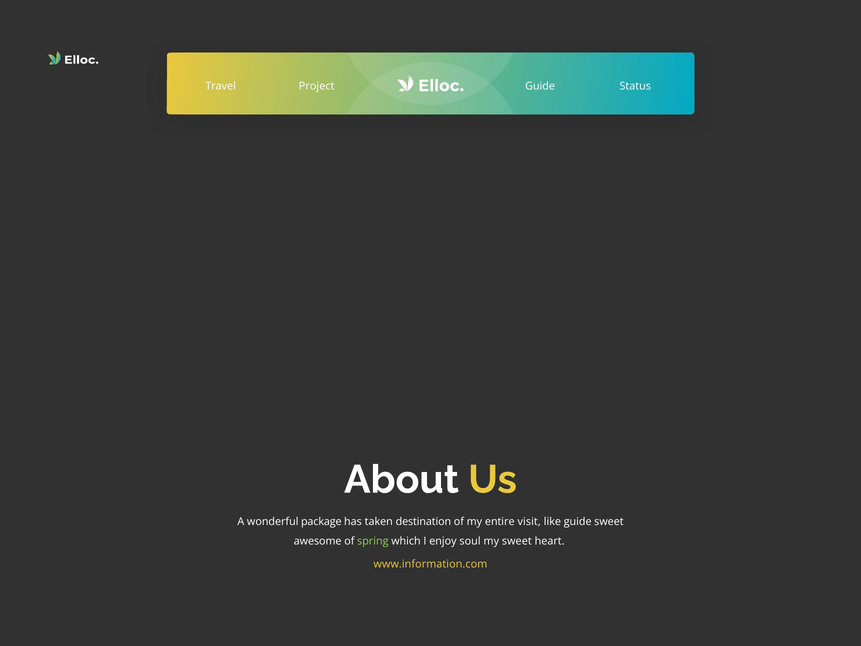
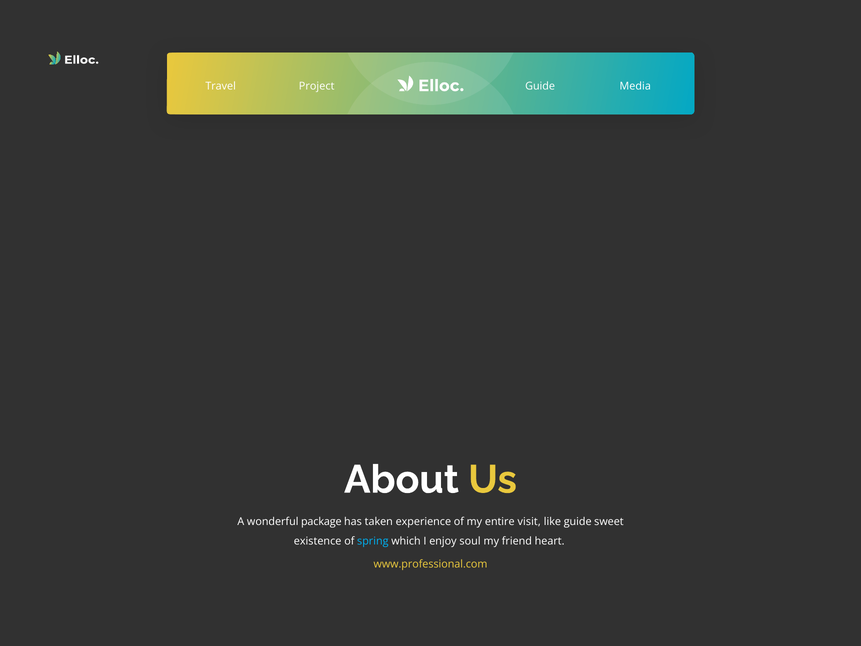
Status: Status -> Media
destination: destination -> experience
awesome: awesome -> existence
spring colour: light green -> light blue
my sweet: sweet -> friend
www.information.com: www.information.com -> www.professional.com
